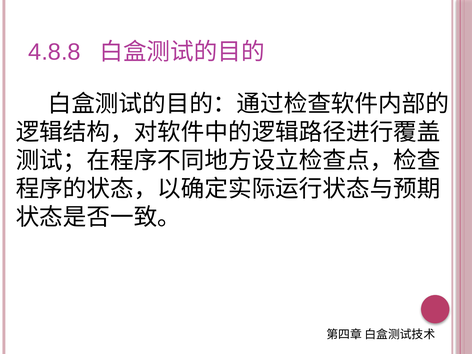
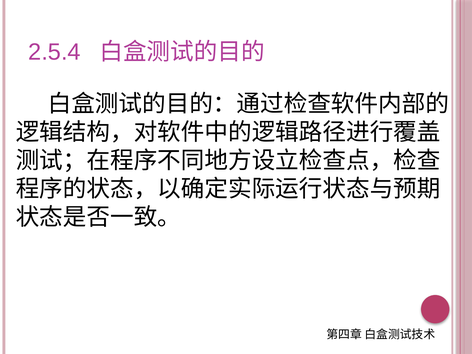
4.8.8: 4.8.8 -> 2.5.4
